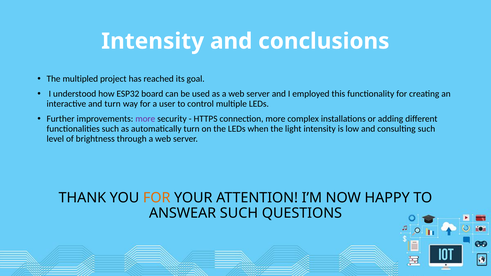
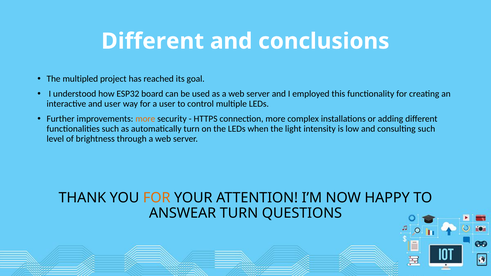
Intensity at (153, 41): Intensity -> Different
and turn: turn -> user
more at (145, 119) colour: purple -> orange
ANSWEAR SUCH: SUCH -> TURN
